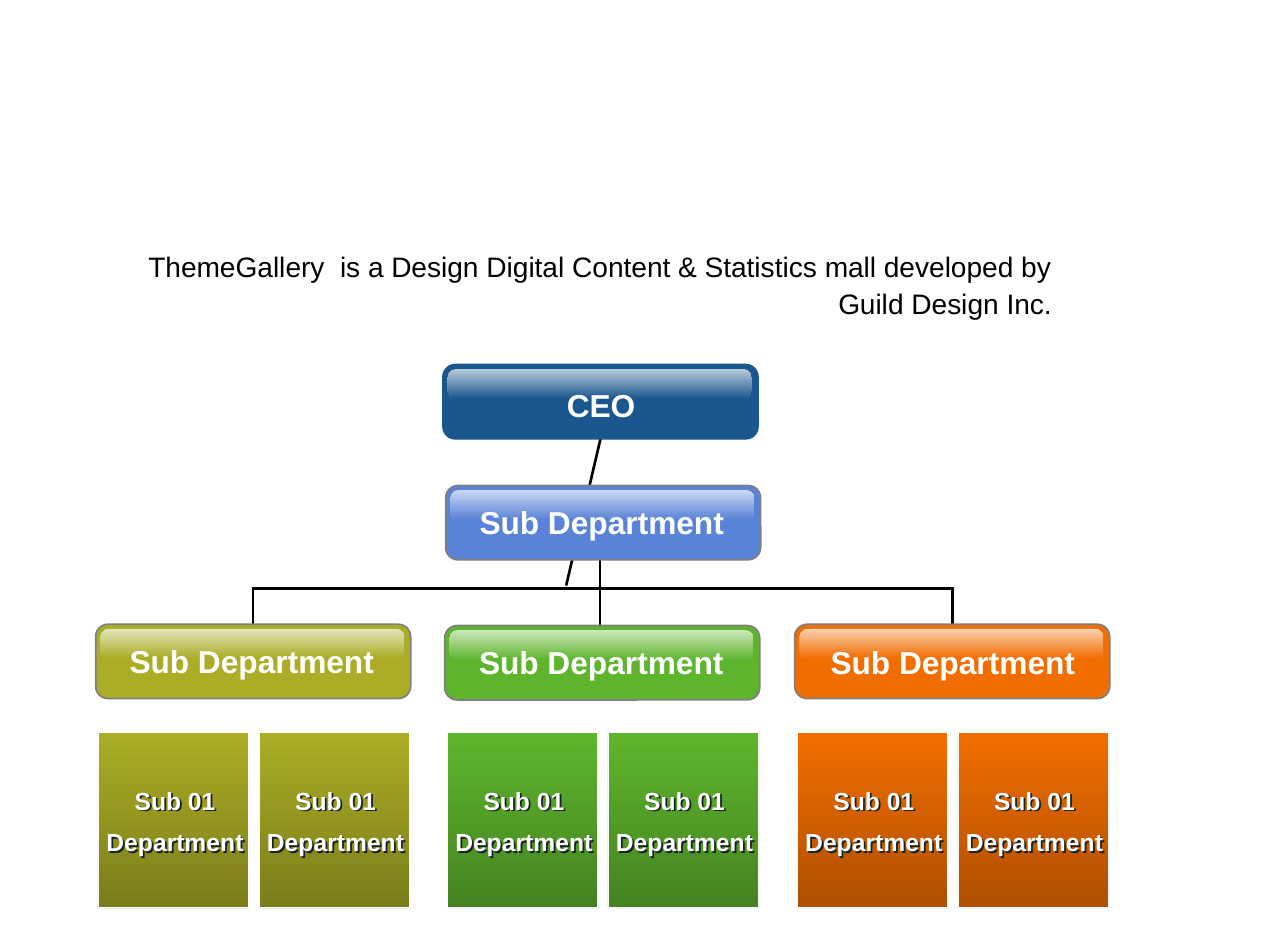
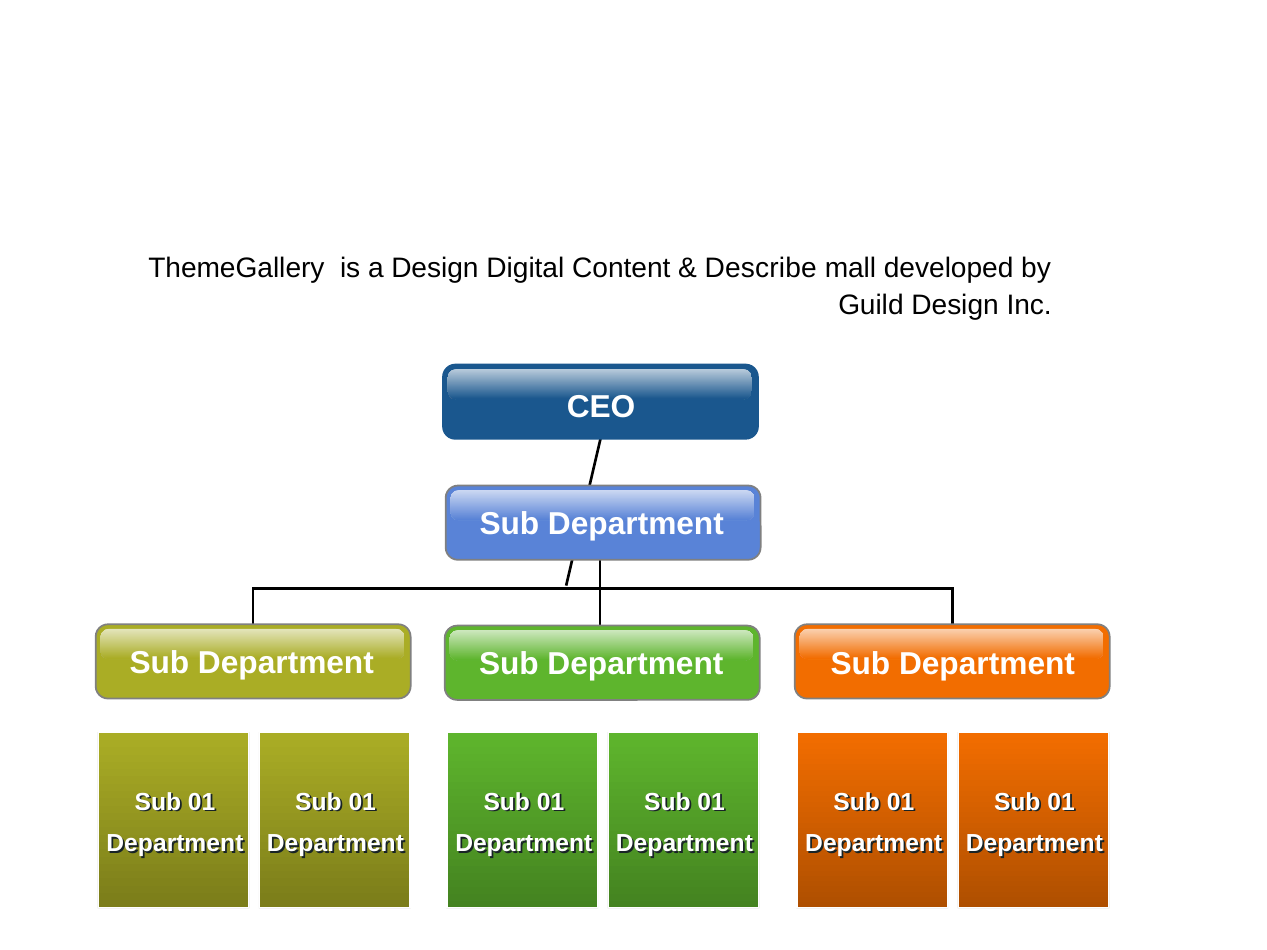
Statistics: Statistics -> Describe
